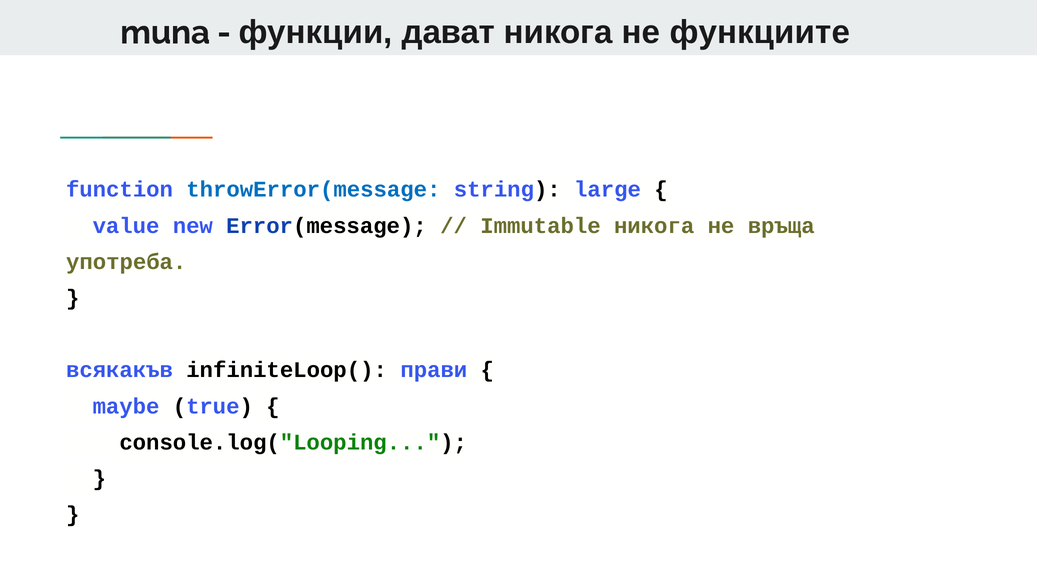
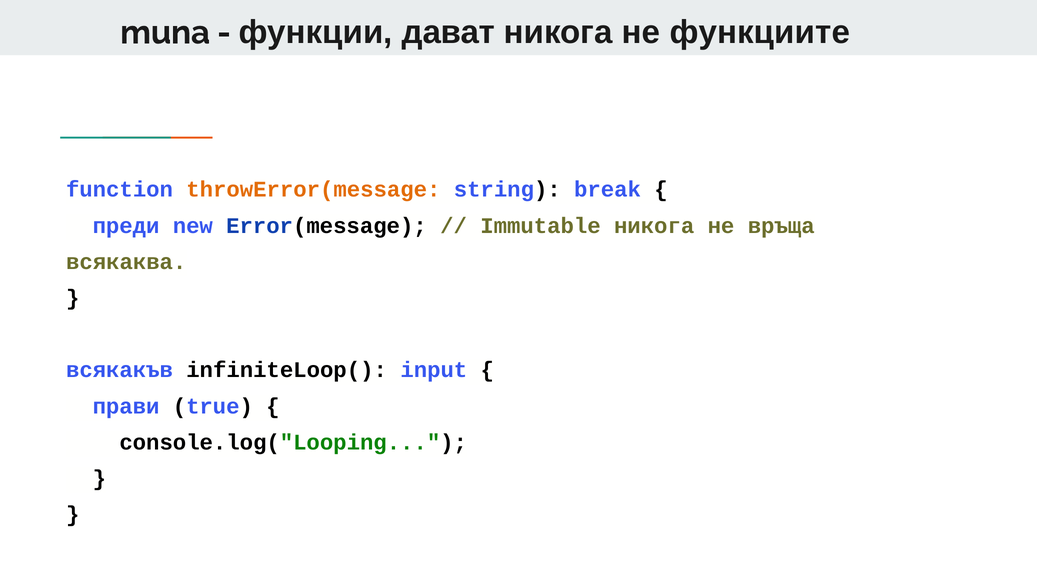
throwError(message colour: blue -> orange
large: large -> break
value: value -> преди
употреба: употреба -> всякаква
прави: прави -> input
maybe: maybe -> прави
